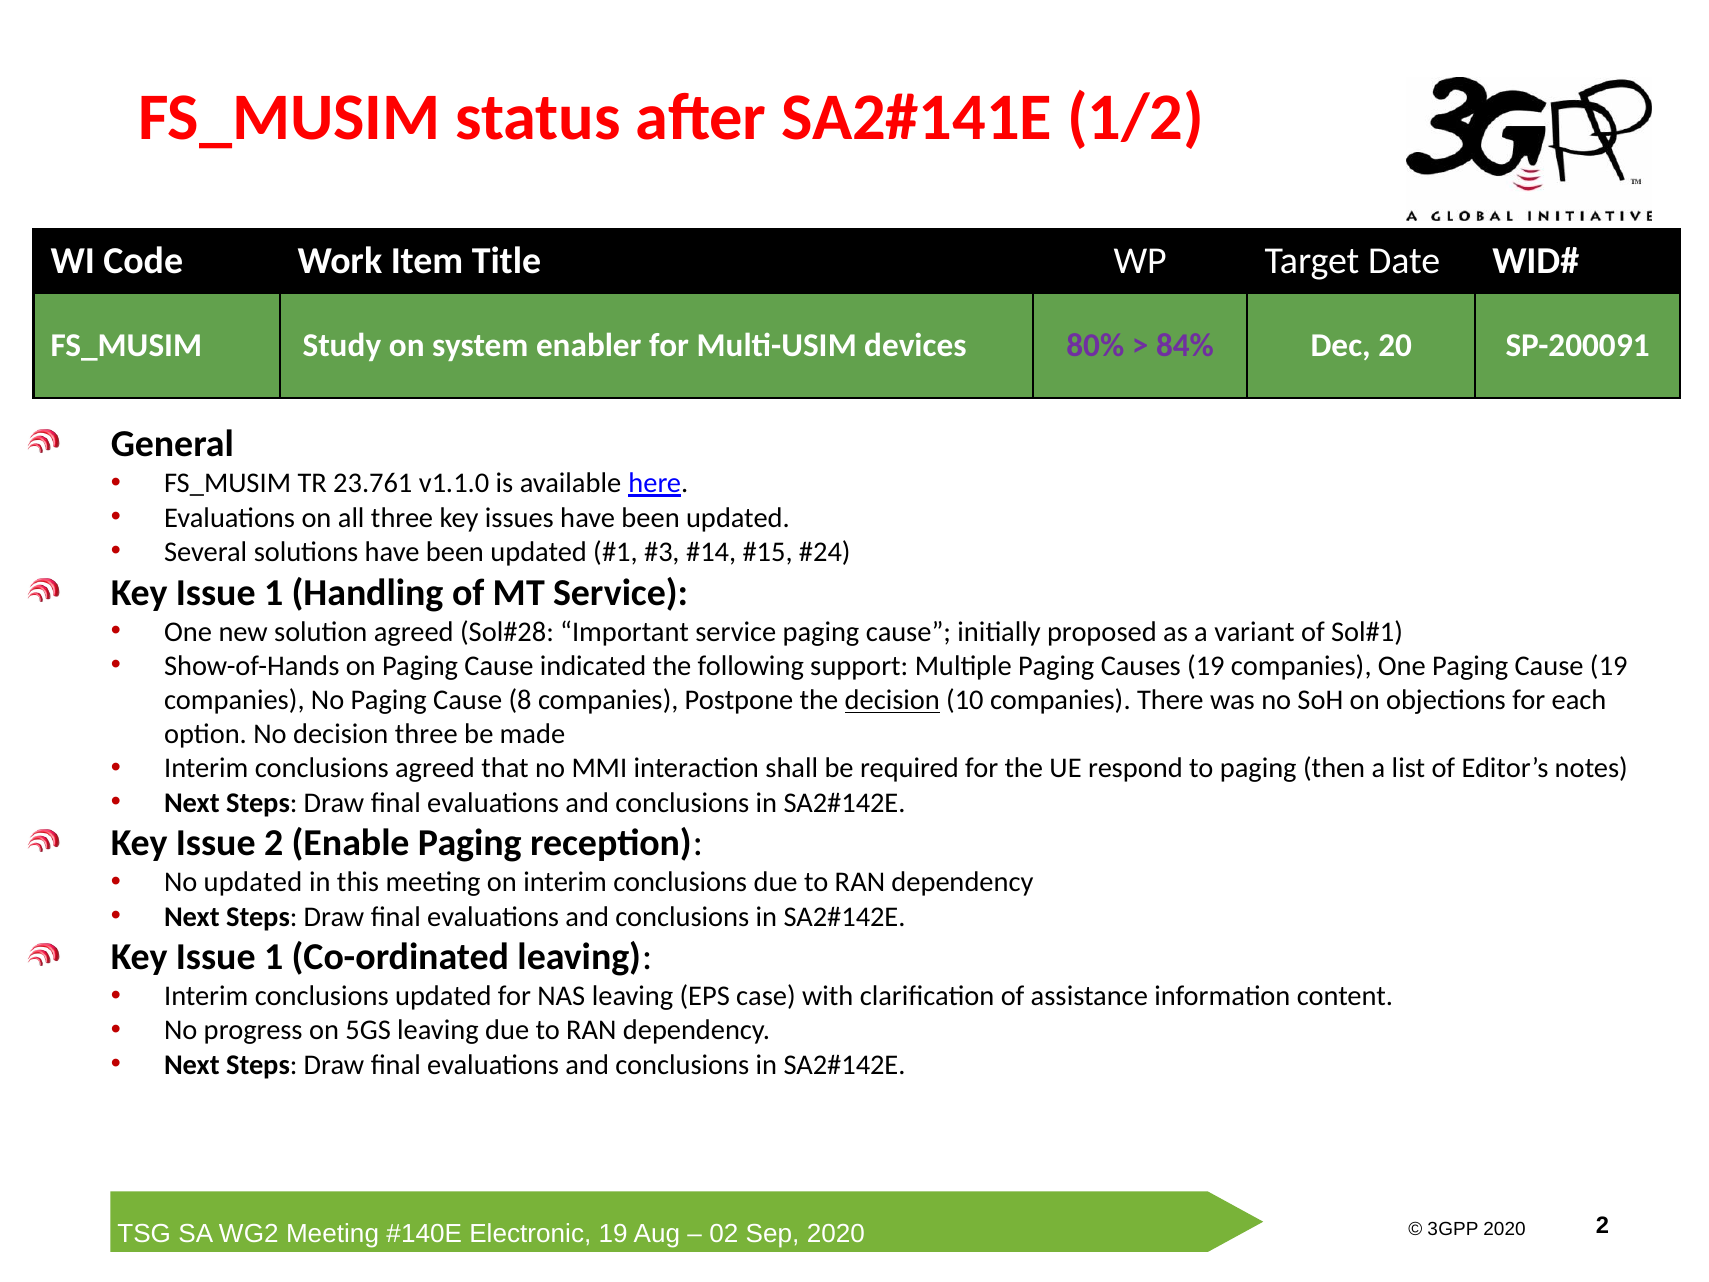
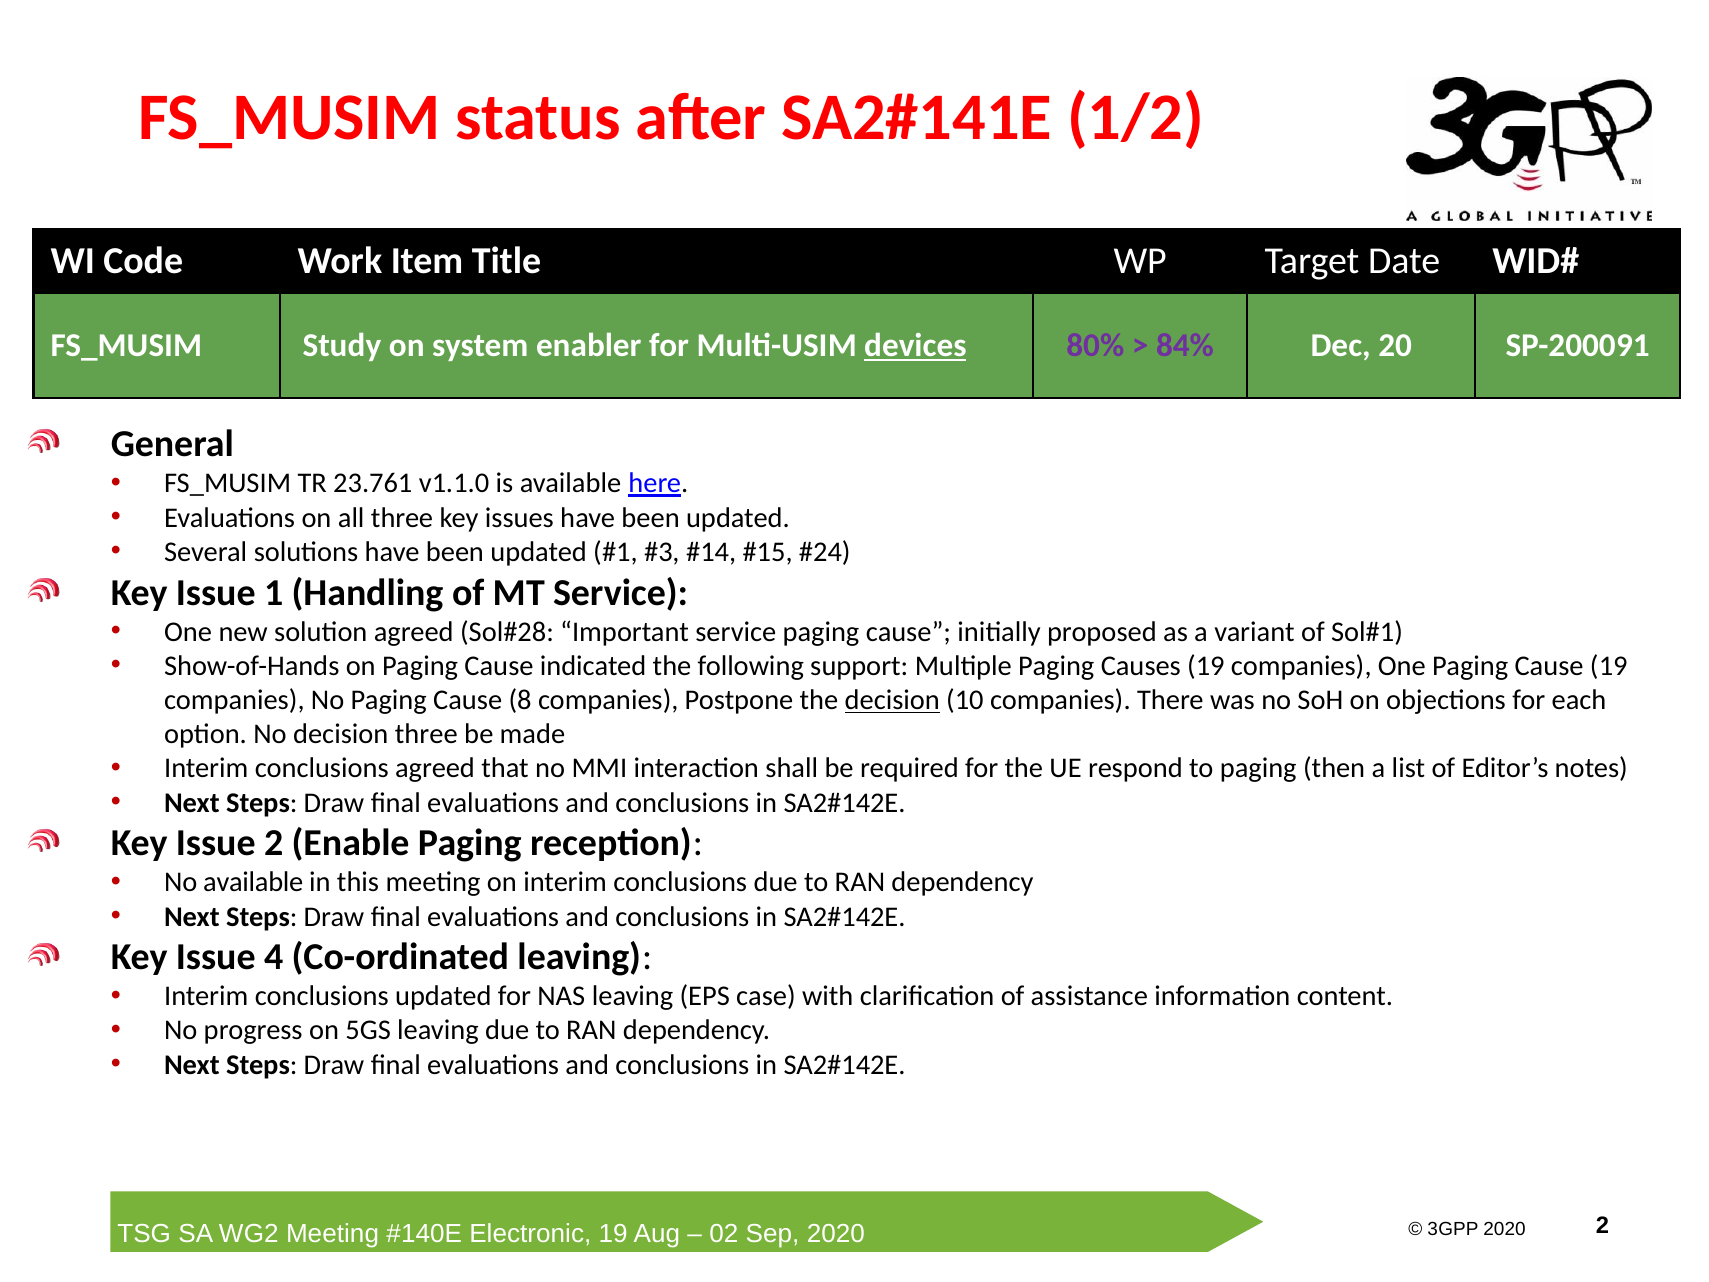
devices underline: none -> present
No updated: updated -> available
1 at (274, 957): 1 -> 4
